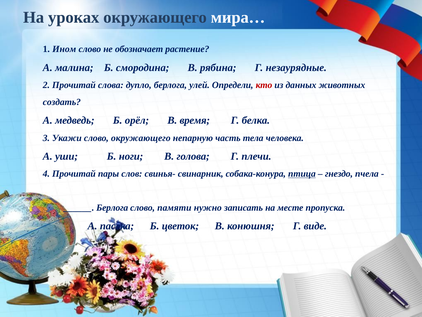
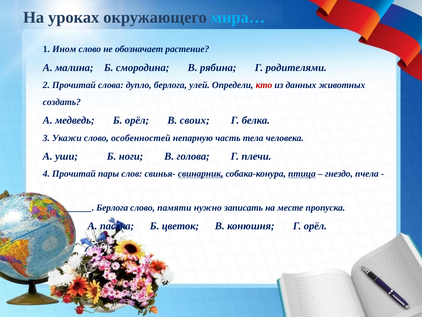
мира… colour: white -> light blue
незаурядные: незаурядные -> родителями
время: время -> своих
слово окружающего: окружающего -> особенностей
свинарник underline: none -> present
Г виде: виде -> орёл
